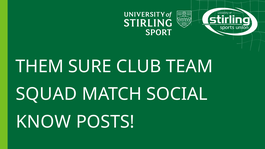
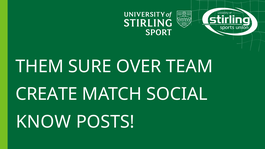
CLUB: CLUB -> OVER
SQUAD: SQUAD -> CREATE
